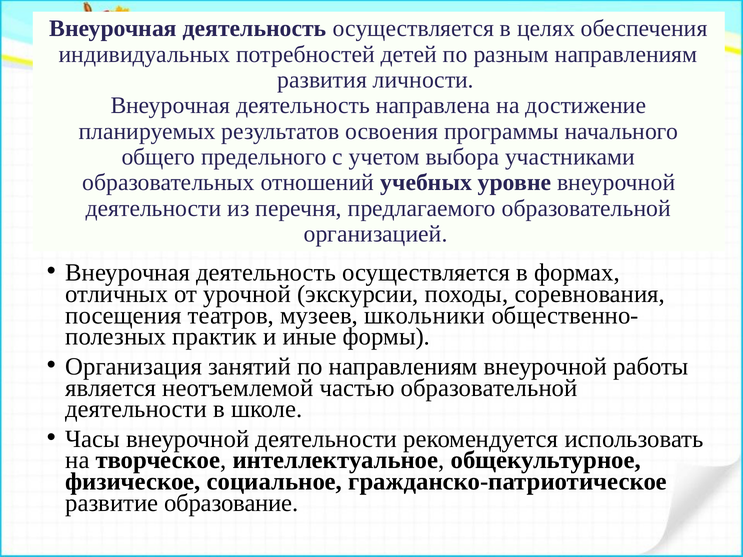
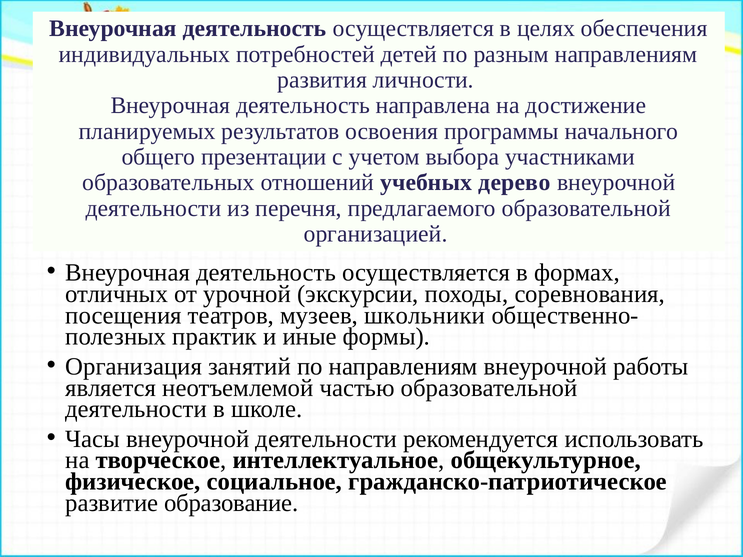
предельного: предельного -> презентации
уровне: уровне -> дерево
